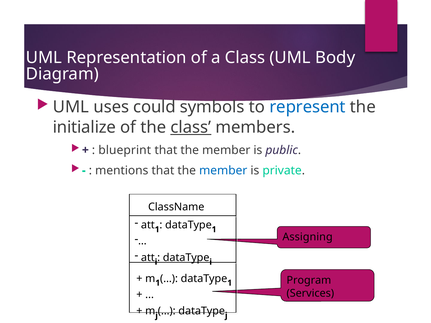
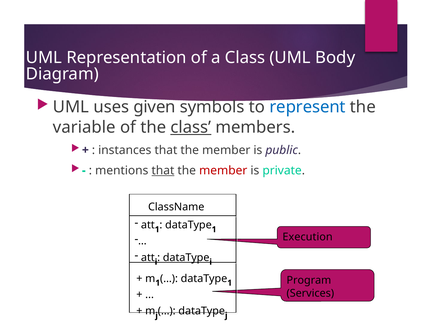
could: could -> given
initialize: initialize -> variable
blueprint: blueprint -> instances
that at (163, 171) underline: none -> present
member at (223, 171) colour: blue -> red
Assigning: Assigning -> Execution
